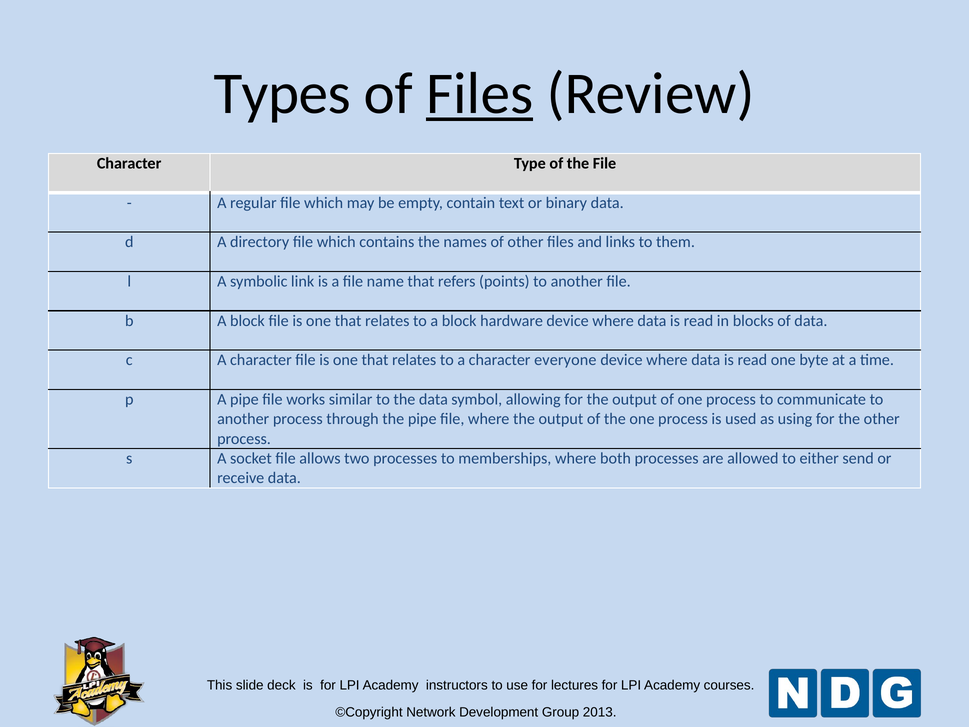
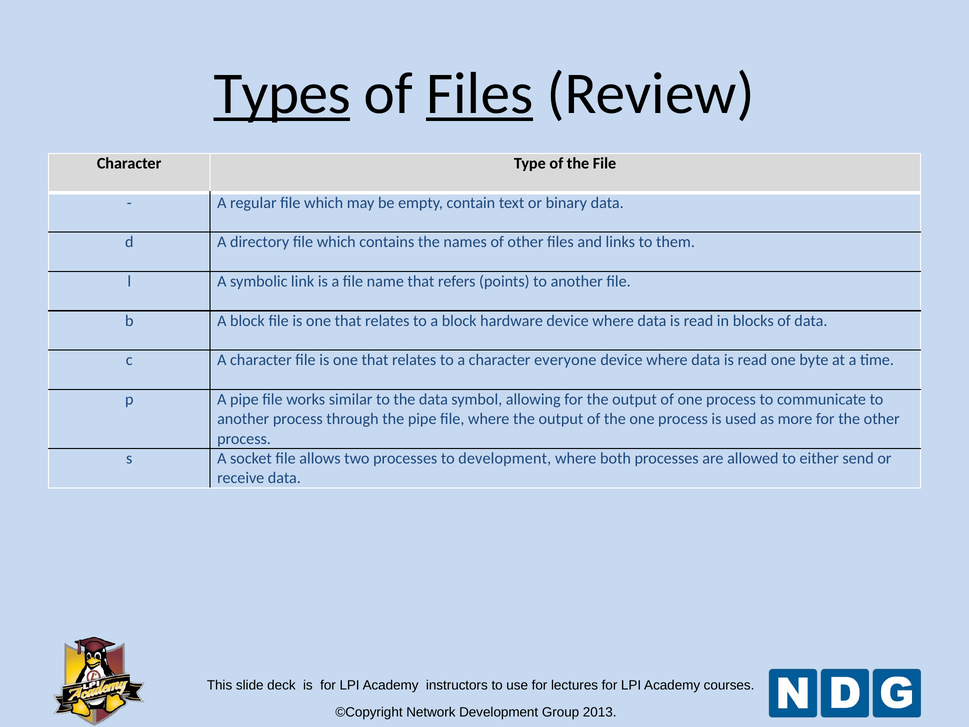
Types underline: none -> present
using: using -> more
to memberships: memberships -> development
